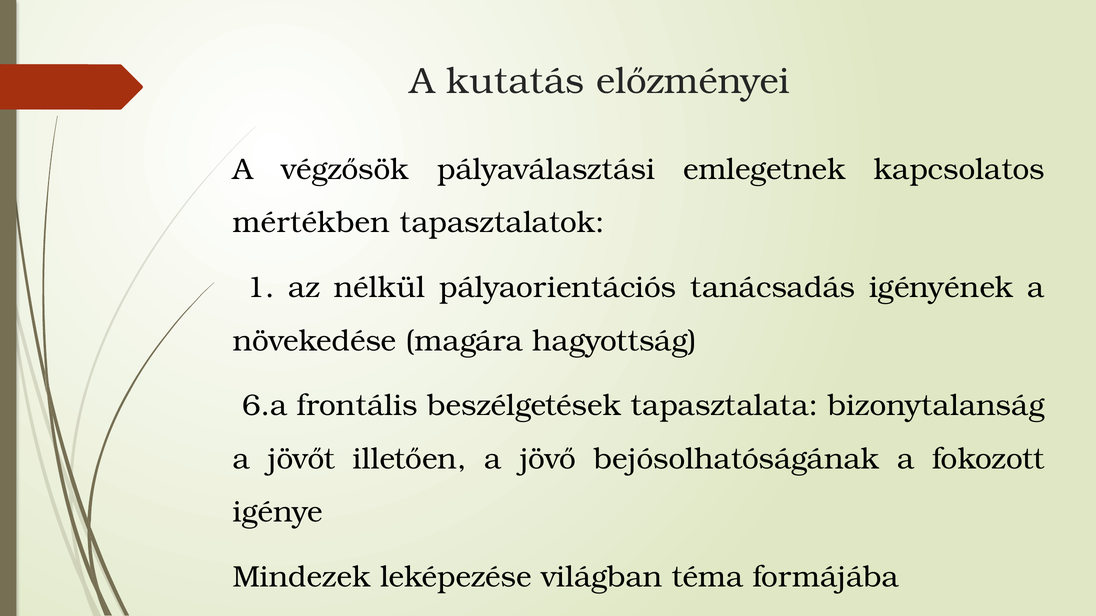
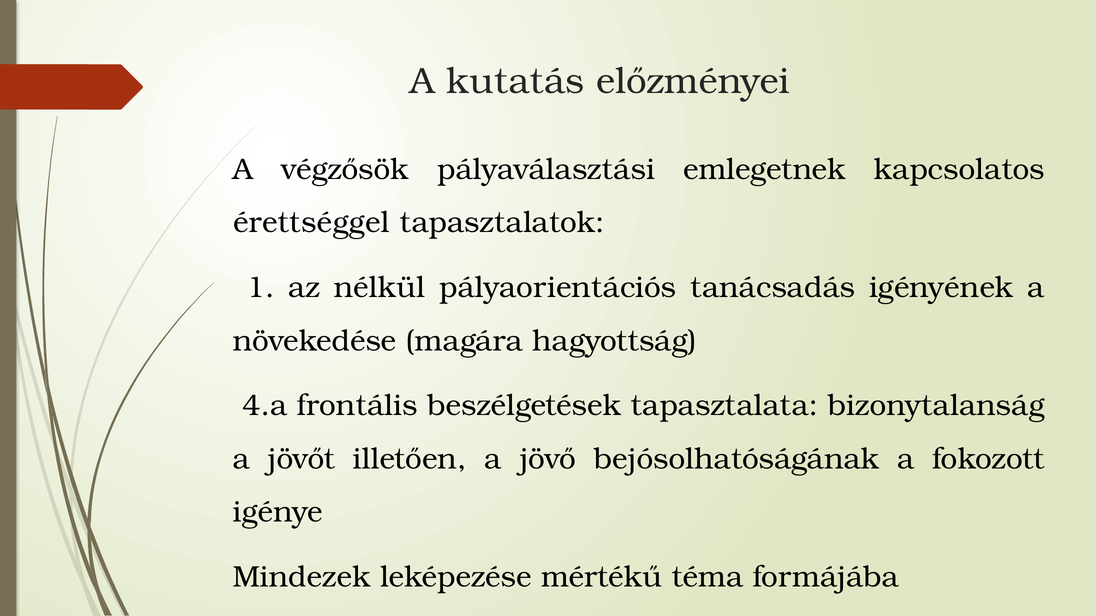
mértékben: mértékben -> érettséggel
6.a: 6.a -> 4.a
világban: világban -> mértékű
